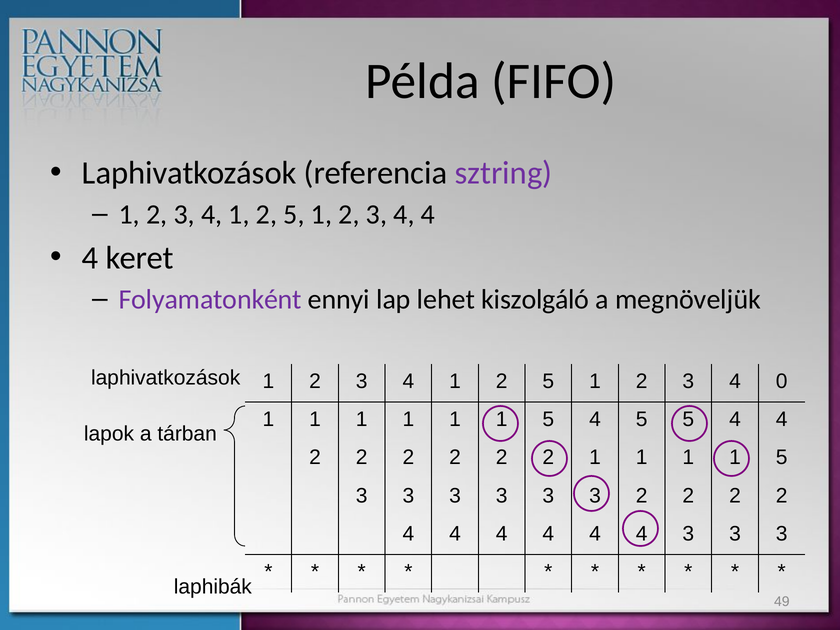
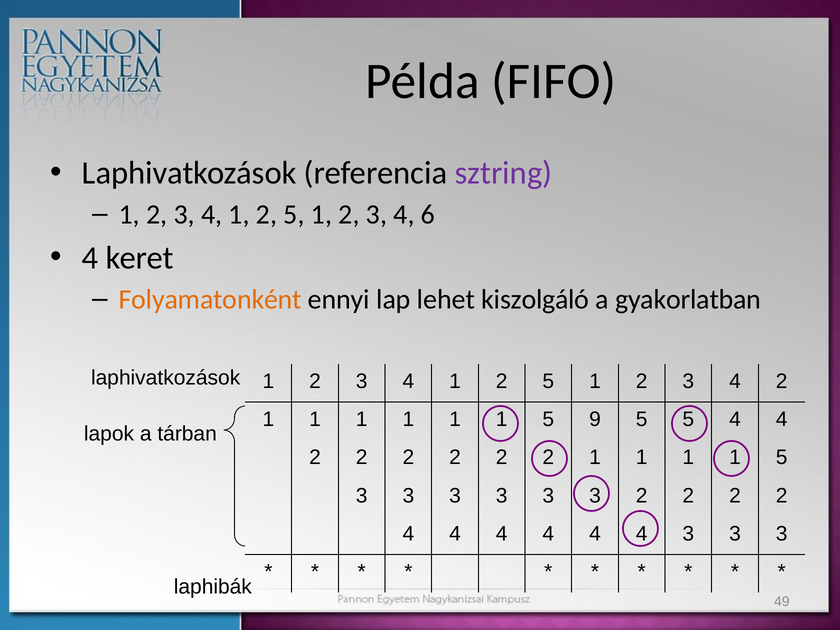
3 4 4: 4 -> 6
Folyamatonként colour: purple -> orange
megnöveljük: megnöveljük -> gyakorlatban
3 4 0: 0 -> 2
1 5 4: 4 -> 9
